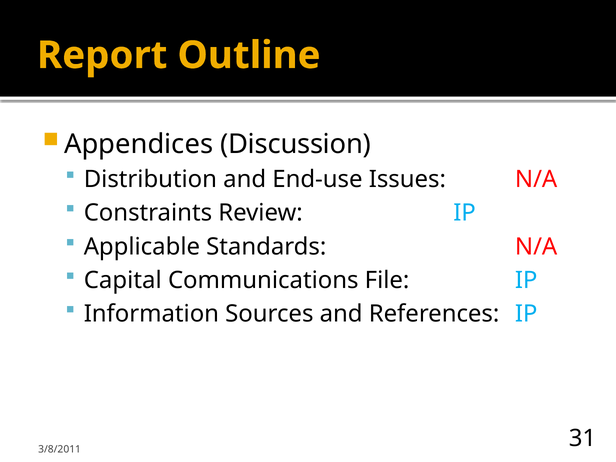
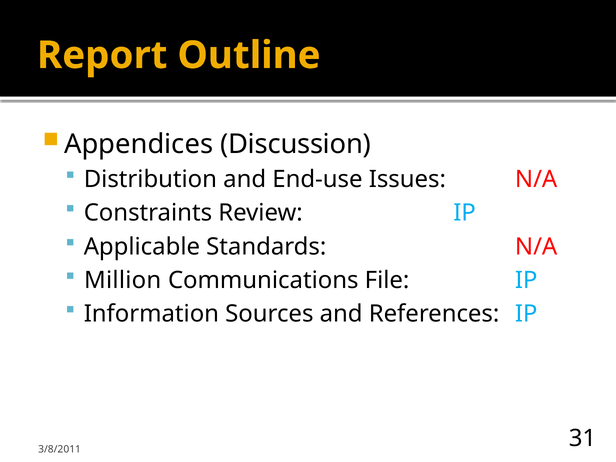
Capital: Capital -> Million
